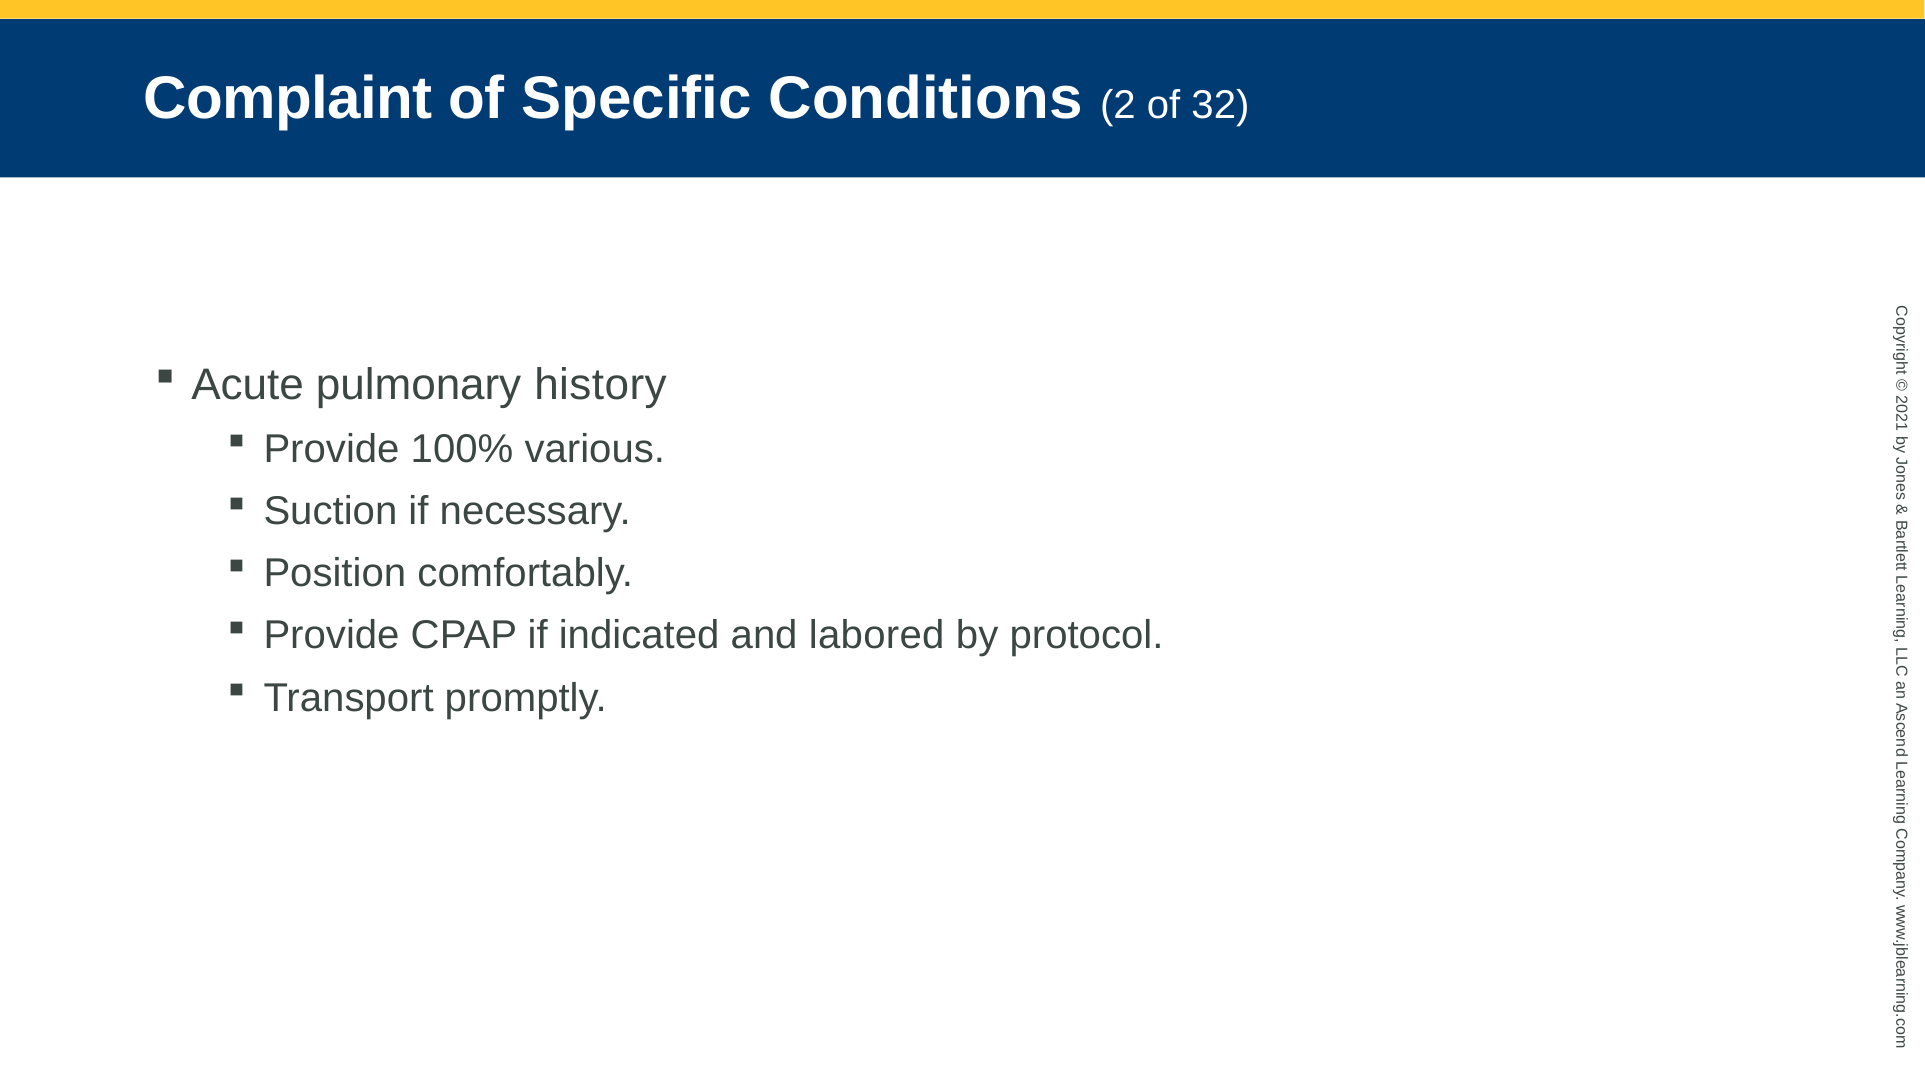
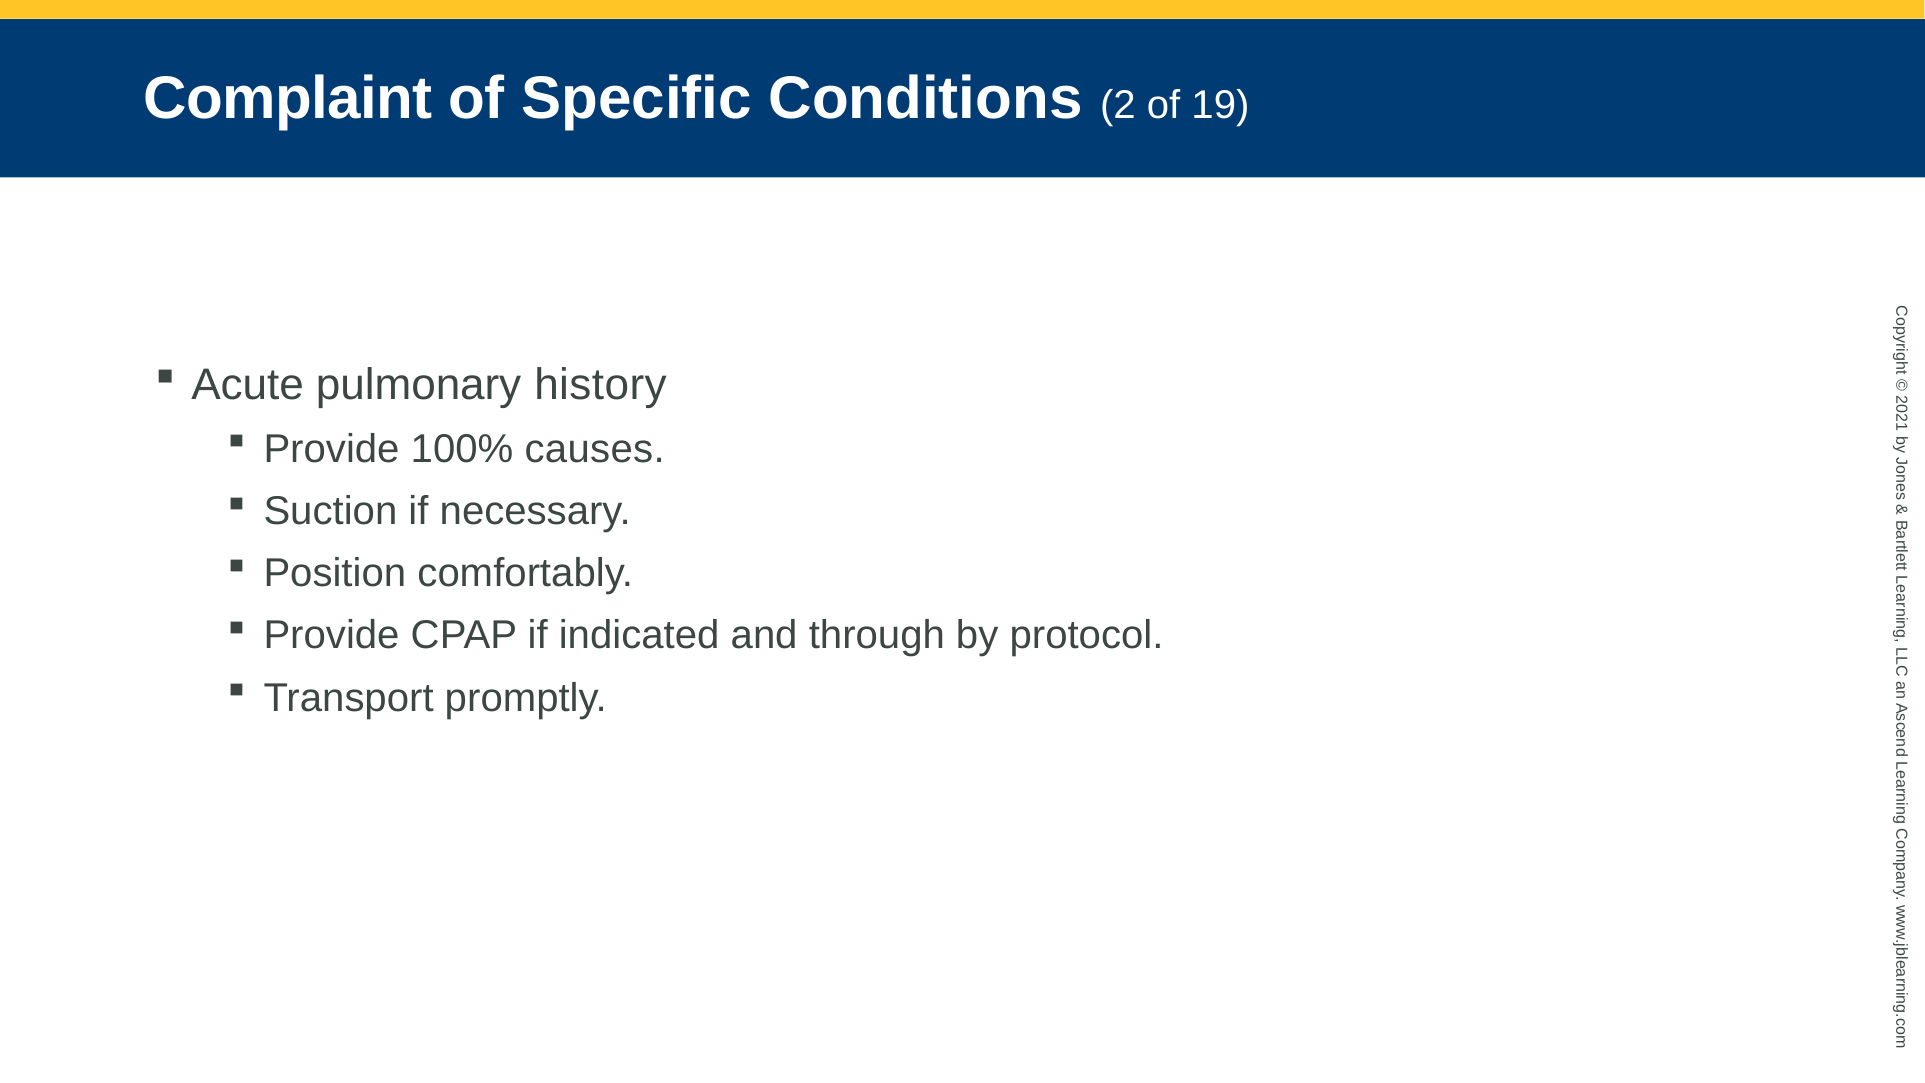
32: 32 -> 19
various: various -> causes
labored: labored -> through
